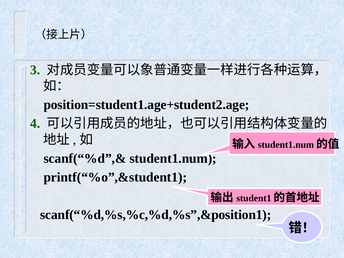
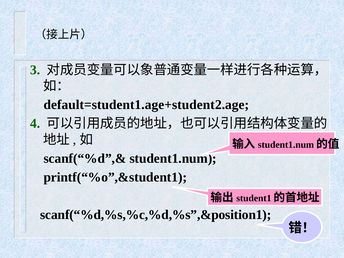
position=student1.age+student2.age: position=student1.age+student2.age -> default=student1.age+student2.age
